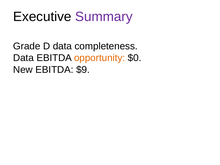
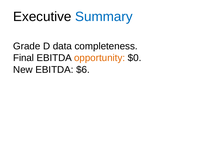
Summary colour: purple -> blue
Data at (23, 58): Data -> Final
$9: $9 -> $6
